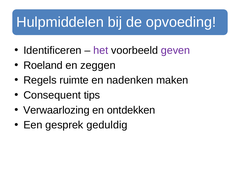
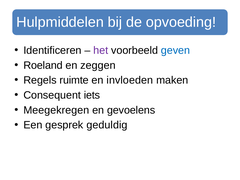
geven colour: purple -> blue
nadenken: nadenken -> invloeden
tips: tips -> iets
Verwaarlozing: Verwaarlozing -> Meegekregen
ontdekken: ontdekken -> gevoelens
